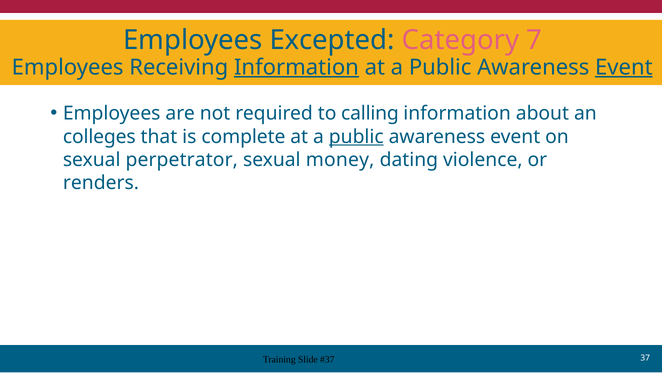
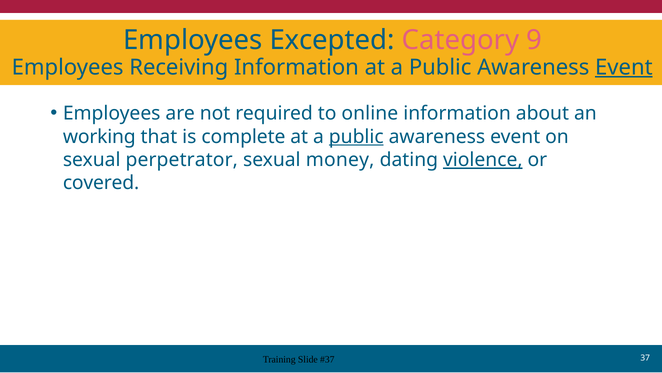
7: 7 -> 9
Information at (296, 67) underline: present -> none
calling: calling -> online
colleges: colleges -> working
violence underline: none -> present
renders: renders -> covered
